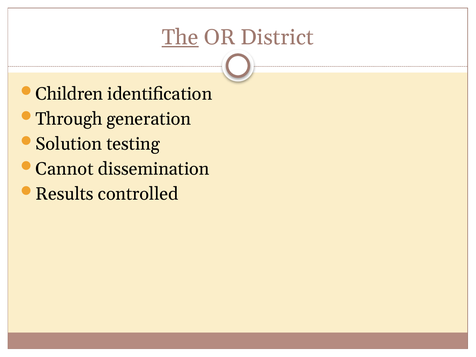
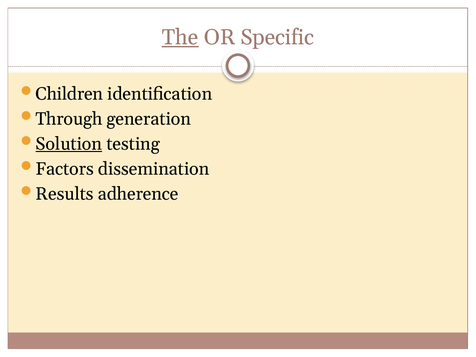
District: District -> Specific
Solution underline: none -> present
Cannot: Cannot -> Factors
controlled: controlled -> adherence
